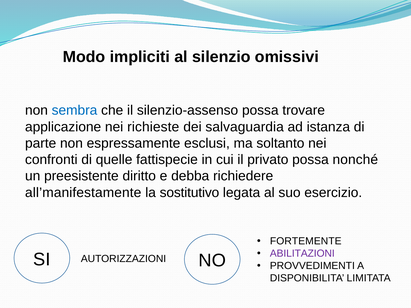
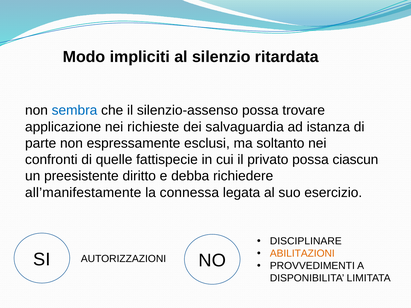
omissivi: omissivi -> ritardata
nonché: nonché -> ciascun
sostitutivo: sostitutivo -> connessa
FORTEMENTE: FORTEMENTE -> DISCIPLINARE
ABILITAZIONI colour: purple -> orange
